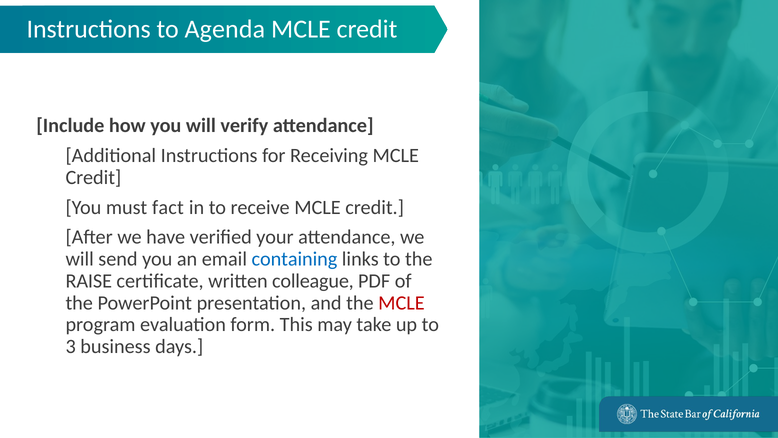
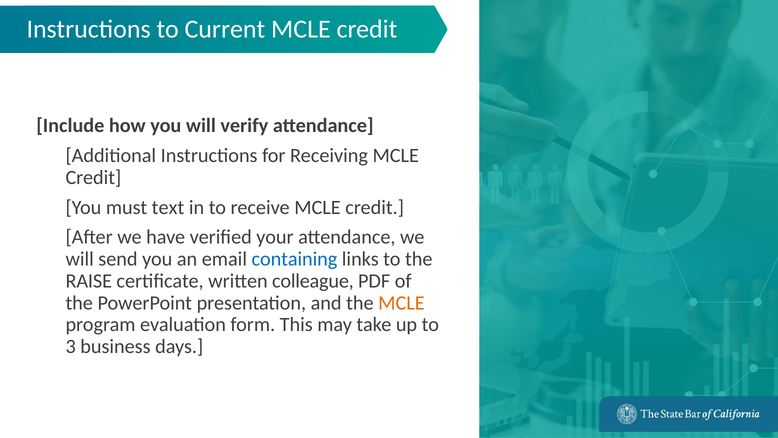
Agenda: Agenda -> Current
fact: fact -> text
MCLE at (401, 303) colour: red -> orange
